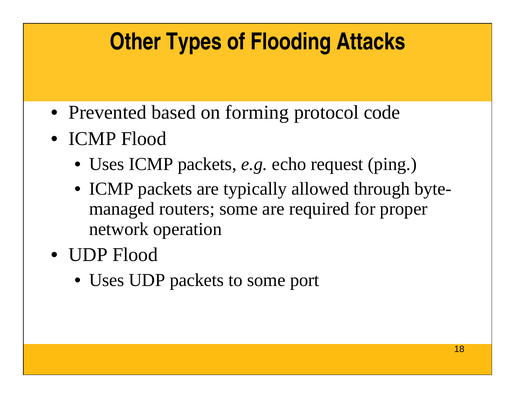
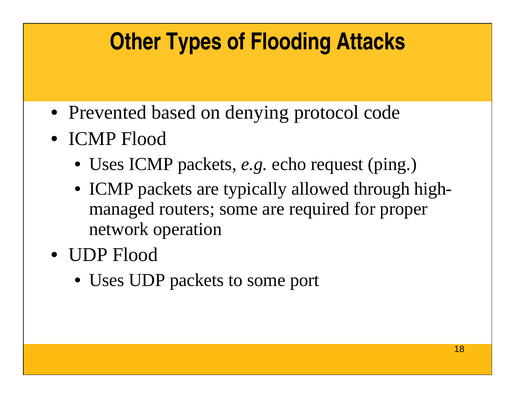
forming: forming -> denying
byte-: byte- -> high-
